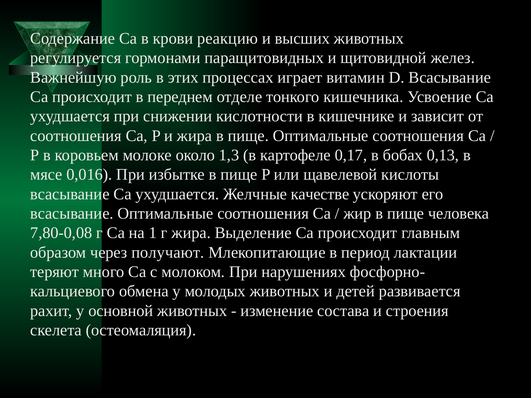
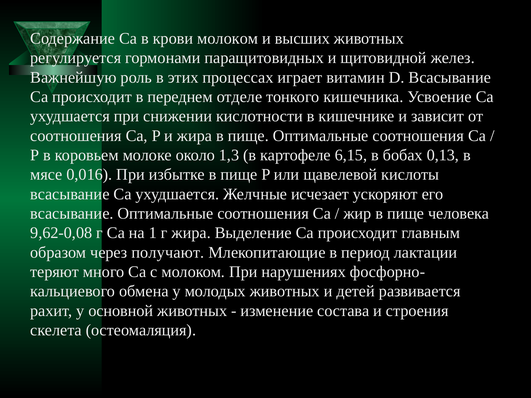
крови реакцию: реакцию -> молоком
0,17: 0,17 -> 6,15
качестве: качестве -> исчезает
7,80-0,08: 7,80-0,08 -> 9,62-0,08
